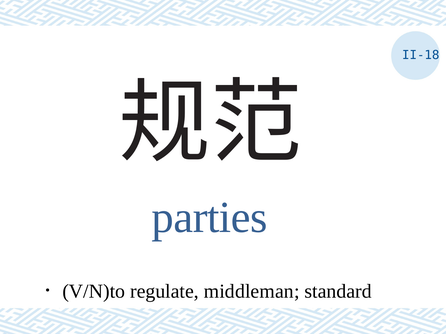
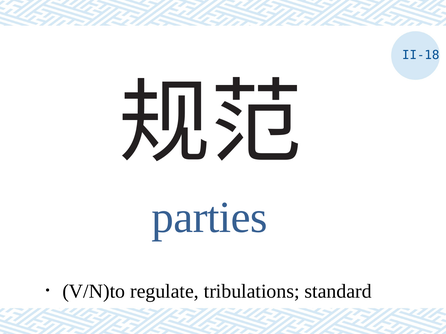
middleman: middleman -> tribulations
